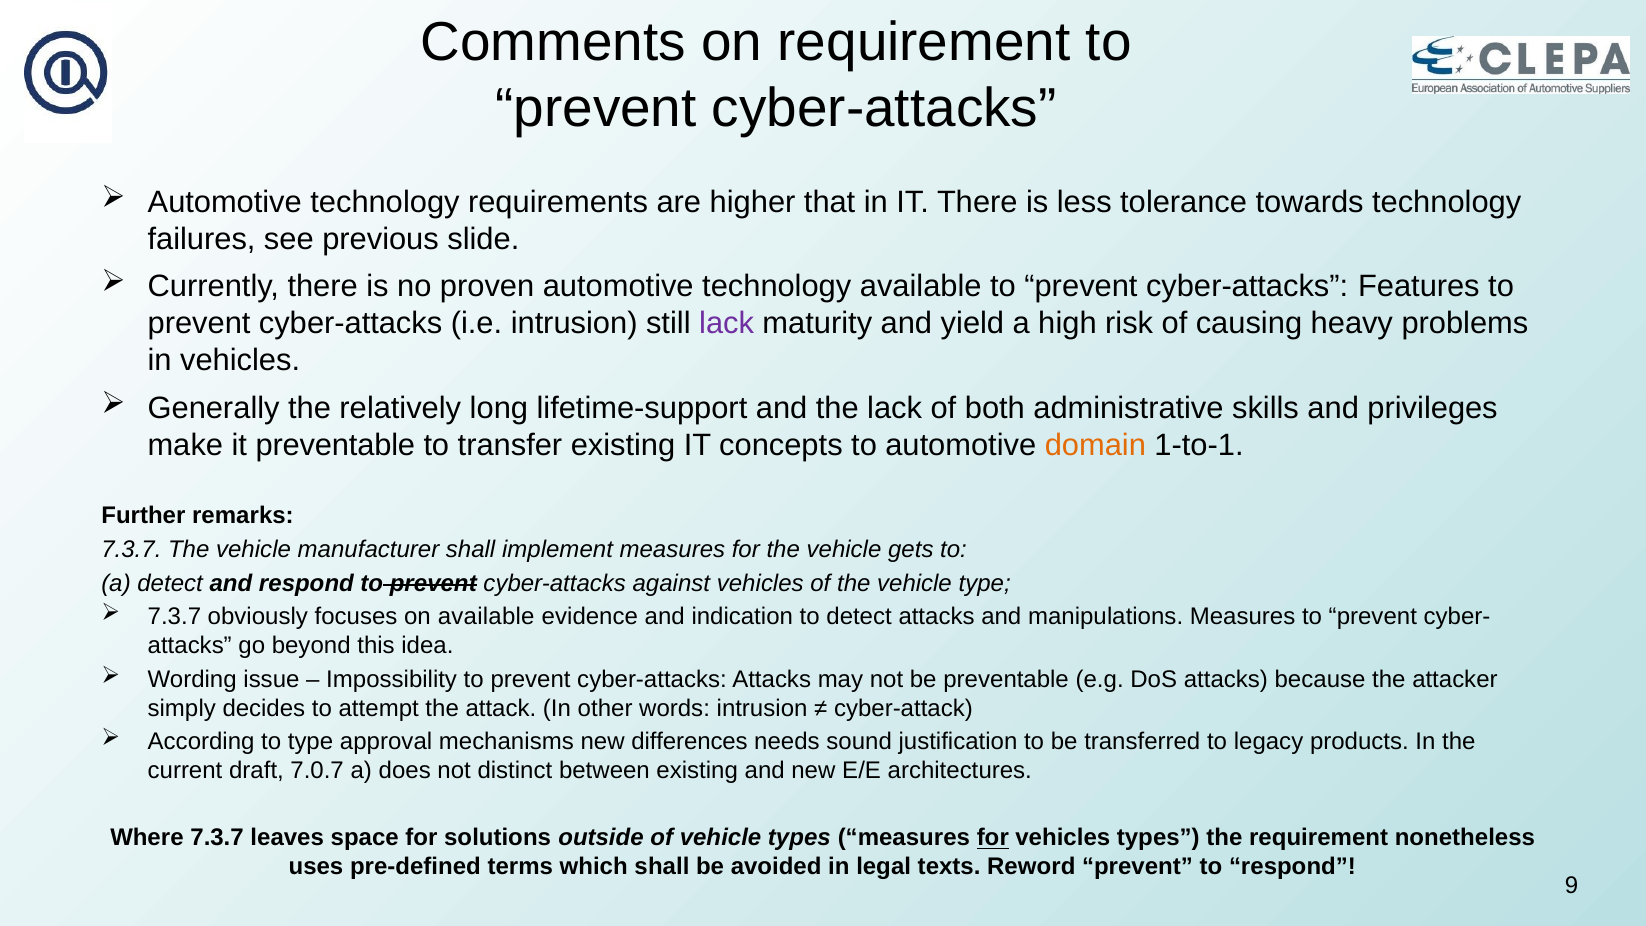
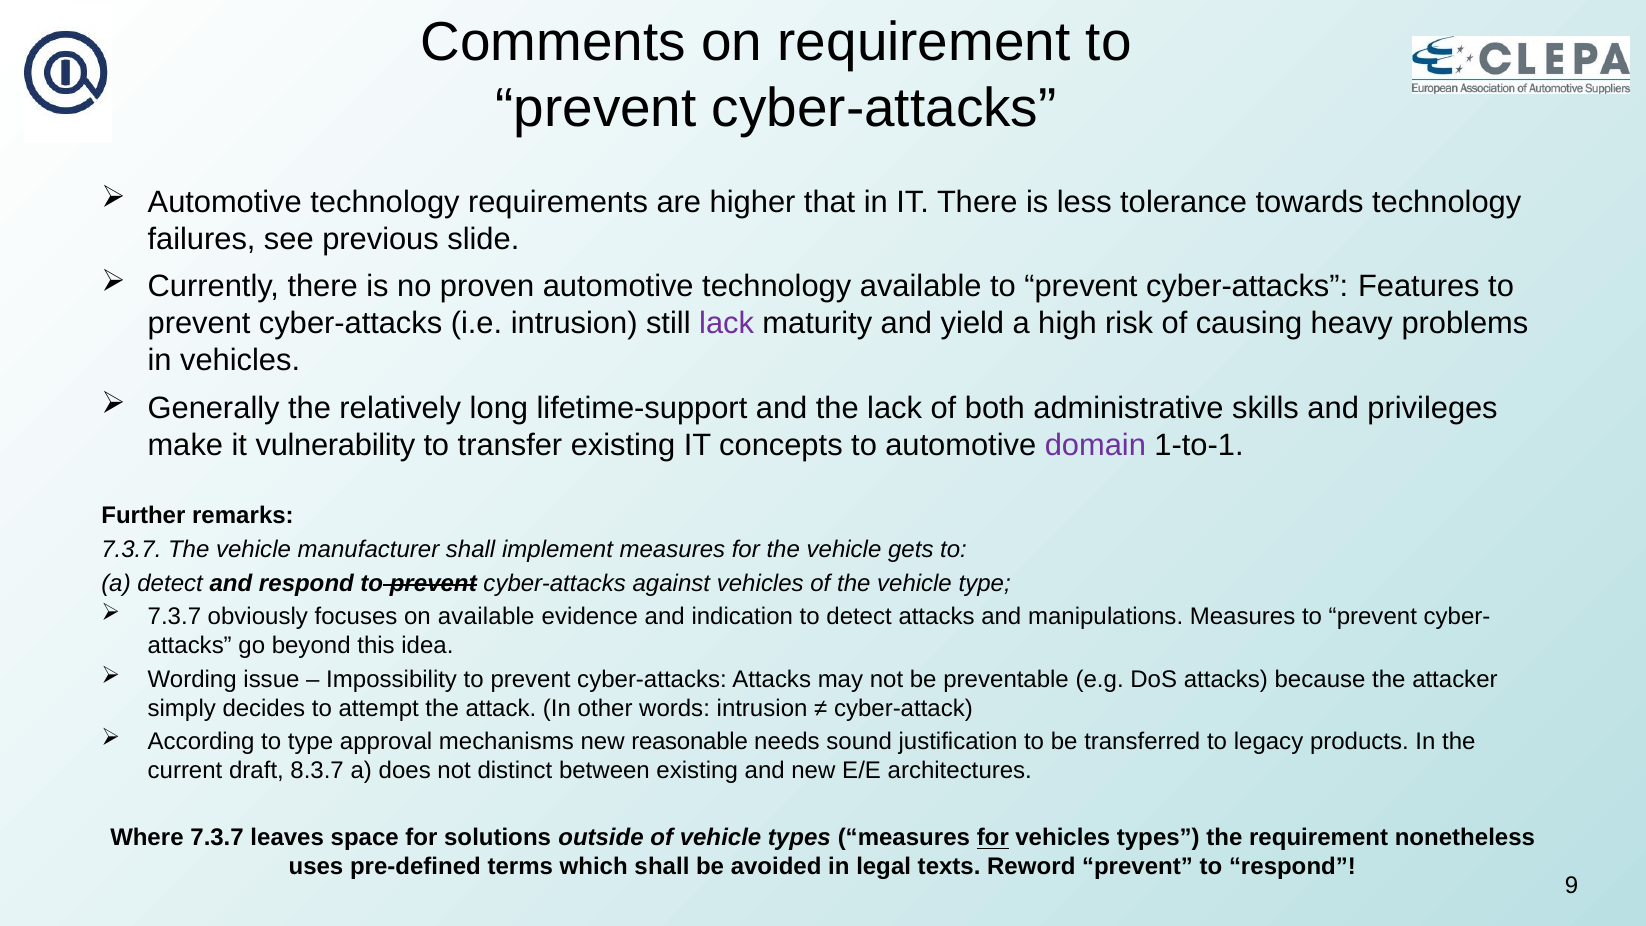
it preventable: preventable -> vulnerability
domain colour: orange -> purple
differences: differences -> reasonable
7.0.7: 7.0.7 -> 8.3.7
